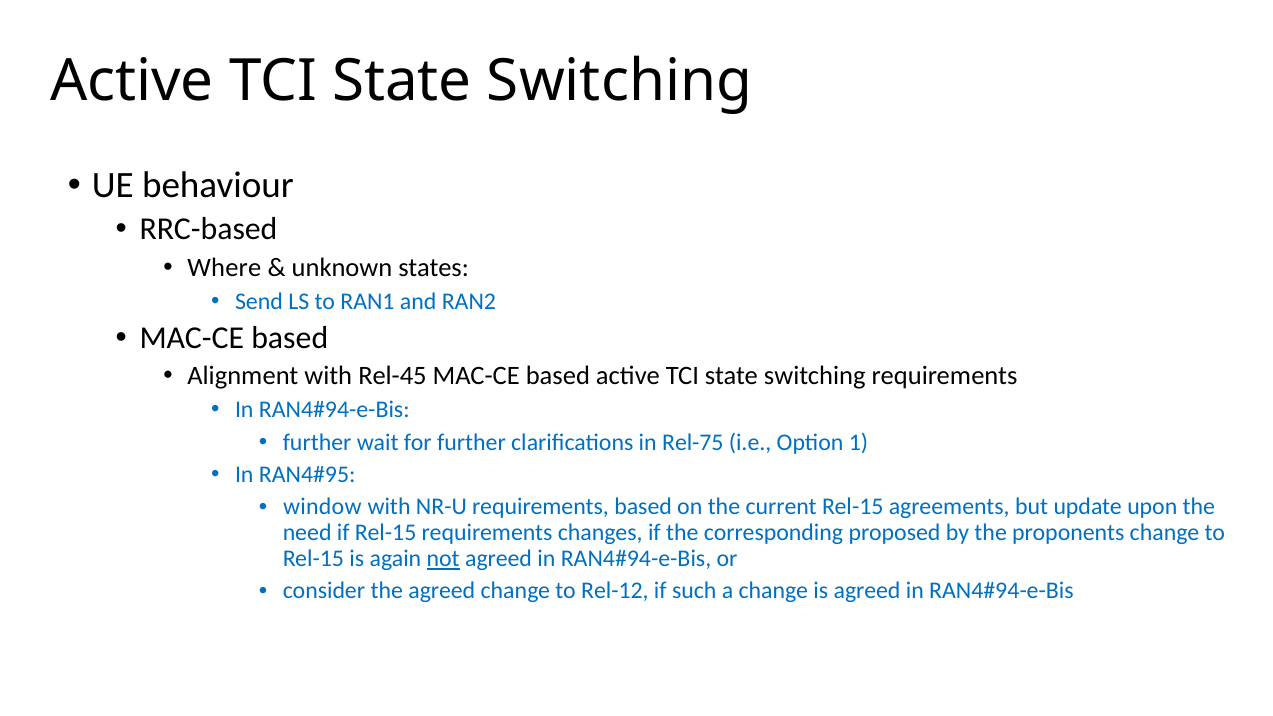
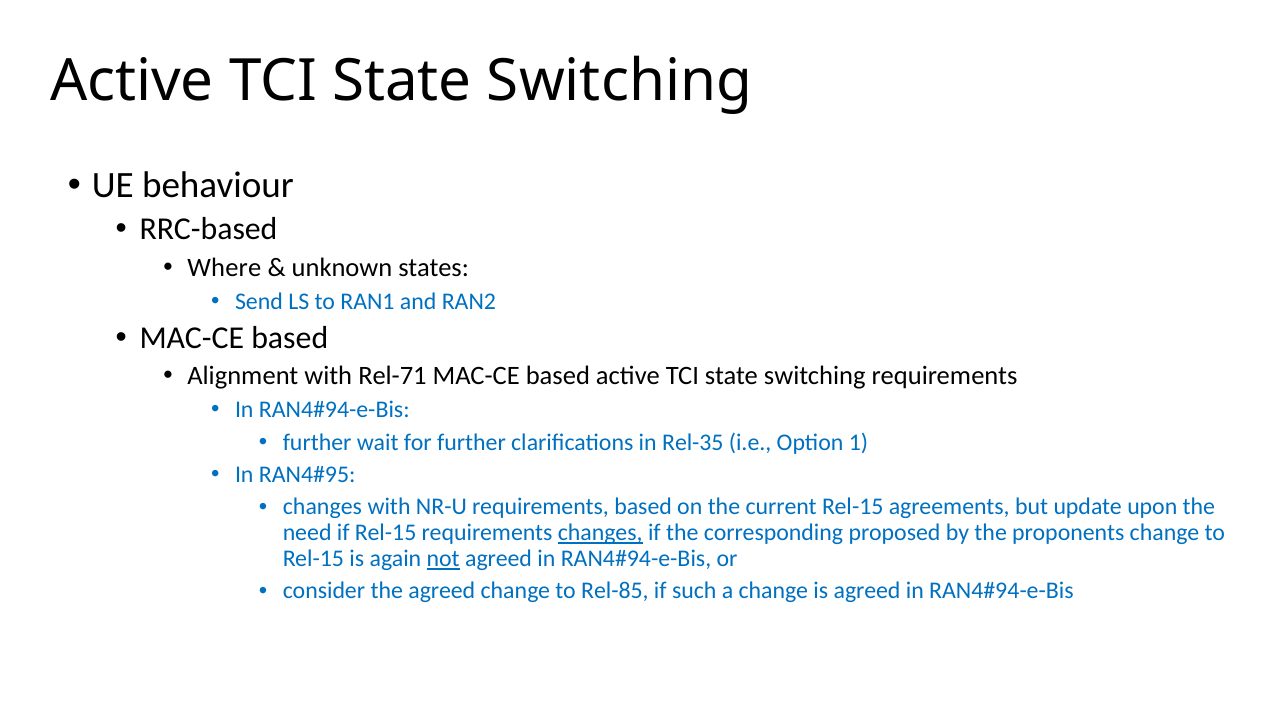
Rel-45: Rel-45 -> Rel-71
Rel-75: Rel-75 -> Rel-35
window at (322, 507): window -> changes
changes at (600, 533) underline: none -> present
Rel-12: Rel-12 -> Rel-85
